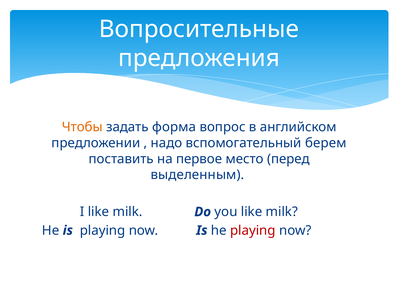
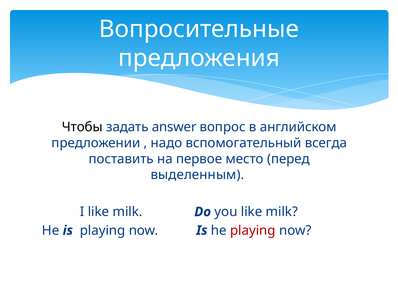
Чтобы colour: orange -> black
форма: форма -> answer
берем: берем -> всегда
